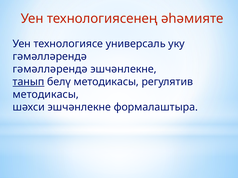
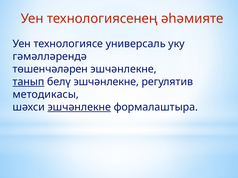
гәмәлләрендә at (50, 69): гәмәлләрендә -> төшенчәләрен
белү методикасы: методикасы -> эшчәнлекне
эшчәнлекне at (79, 107) underline: none -> present
